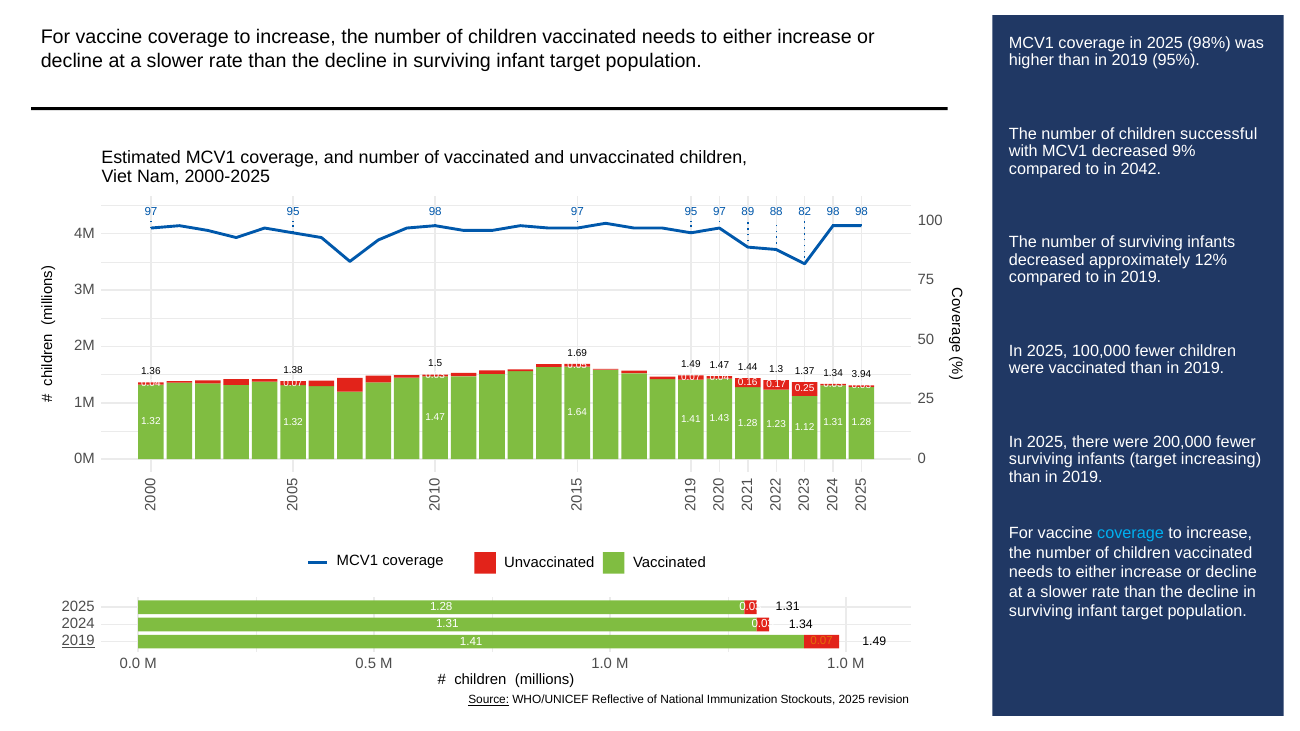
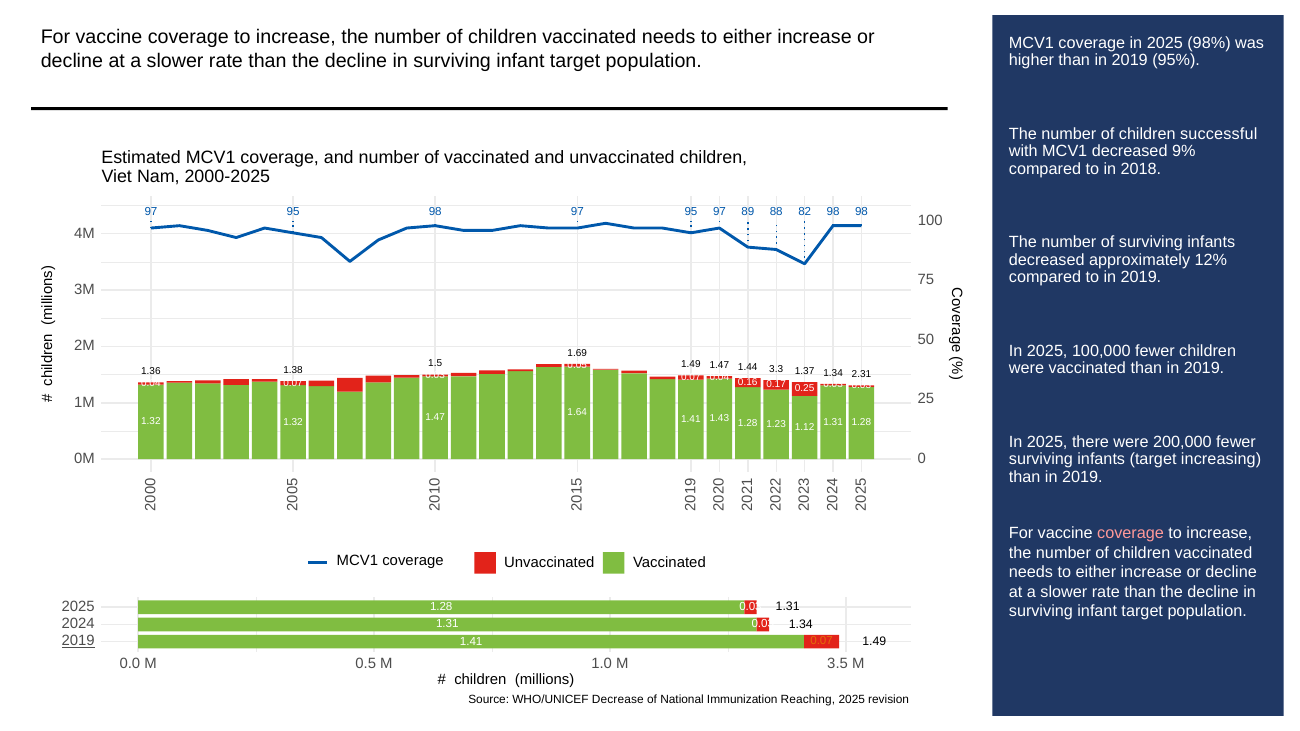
2042: 2042 -> 2018
1.3: 1.3 -> 3.3
3.94: 3.94 -> 2.31
coverage at (1131, 533) colour: light blue -> pink
1.0 M 1.0: 1.0 -> 3.5
Source underline: present -> none
Reflective: Reflective -> Decrease
Stockouts: Stockouts -> Reaching
